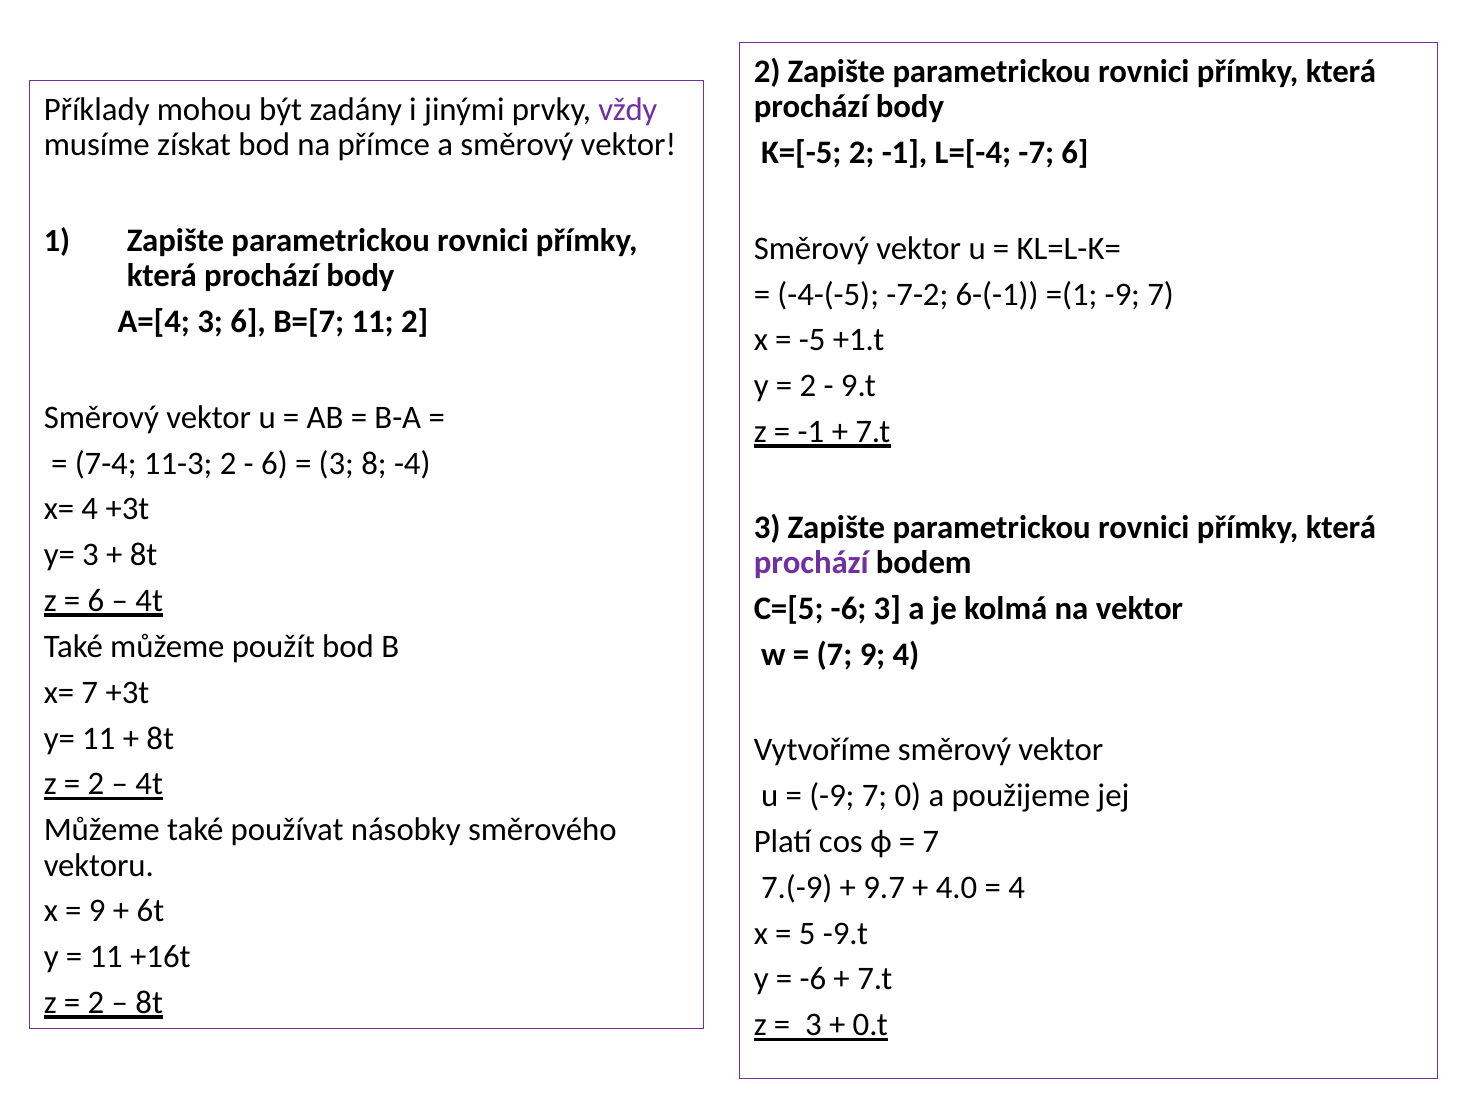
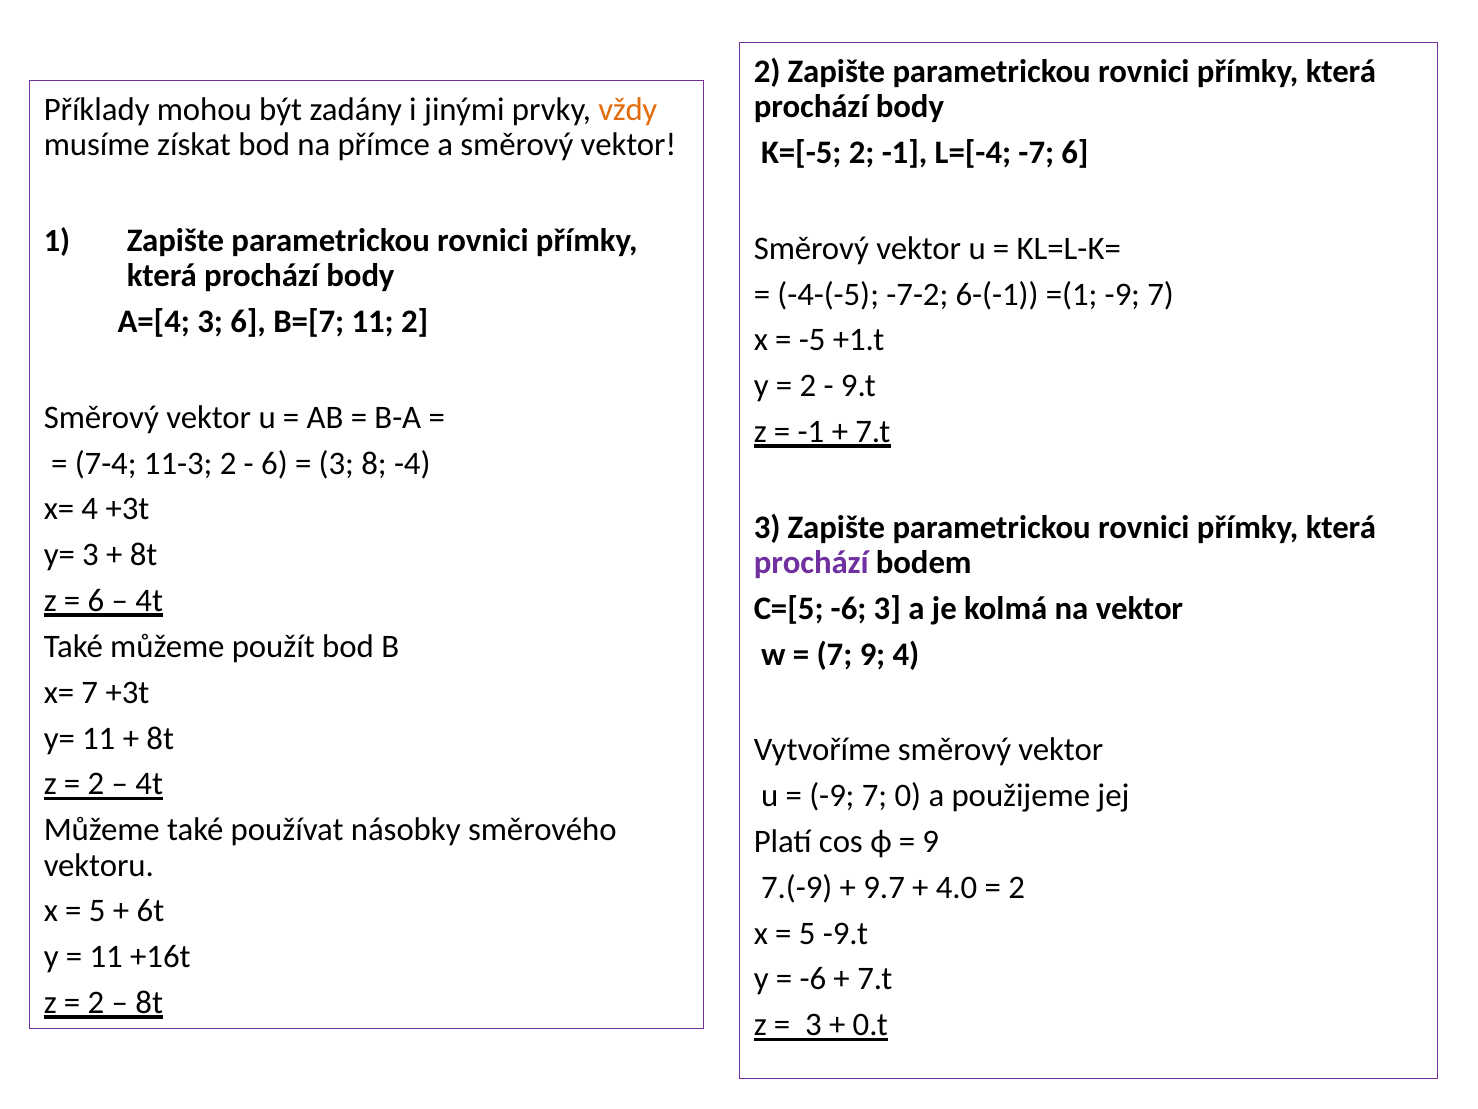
vždy colour: purple -> orange
7 at (931, 841): 7 -> 9
4 at (1017, 887): 4 -> 2
9 at (97, 911): 9 -> 5
